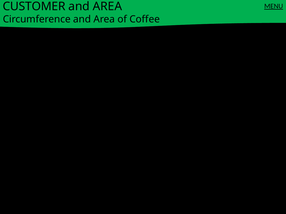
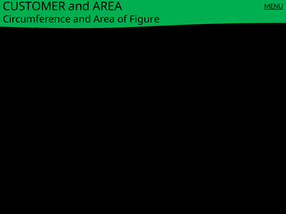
Coffee: Coffee -> Figure
